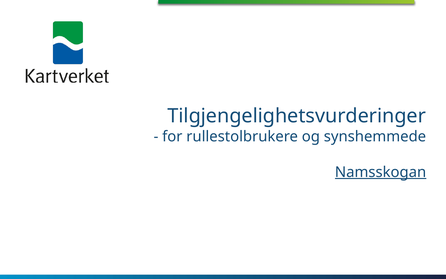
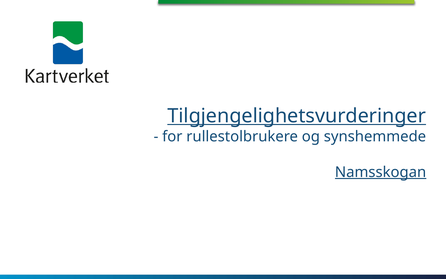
Tilgjengelighetsvurderinger underline: none -> present
